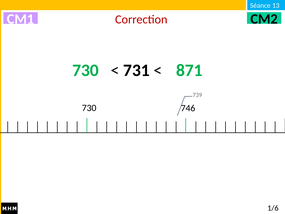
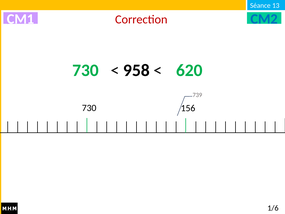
CM2 colour: black -> blue
731: 731 -> 958
871: 871 -> 620
746: 746 -> 156
